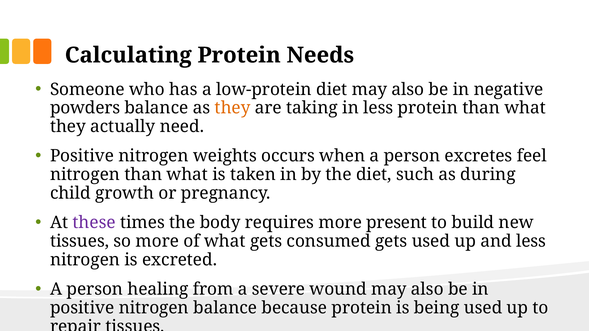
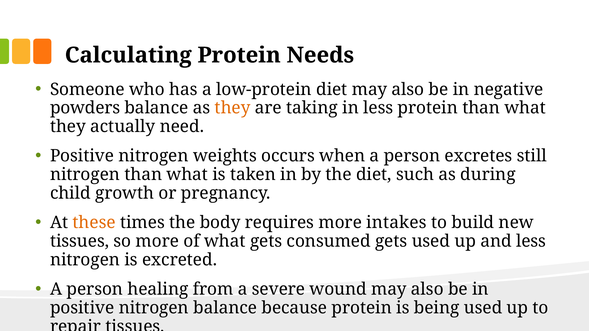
feel: feel -> still
these colour: purple -> orange
present: present -> intakes
